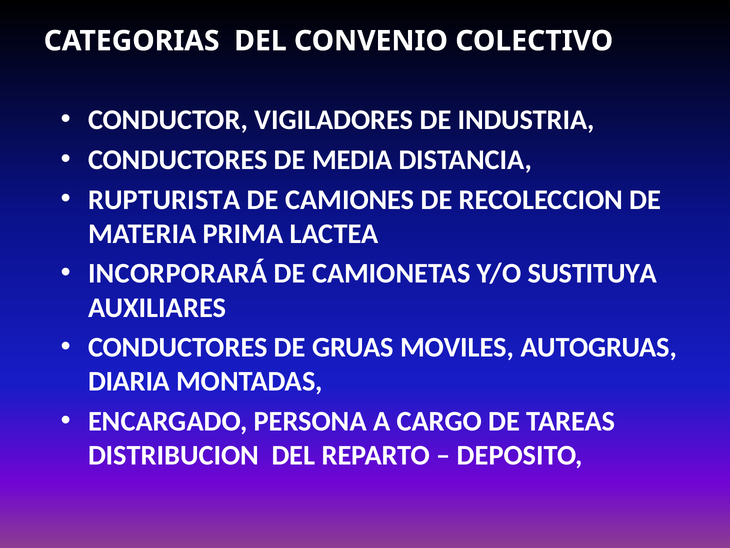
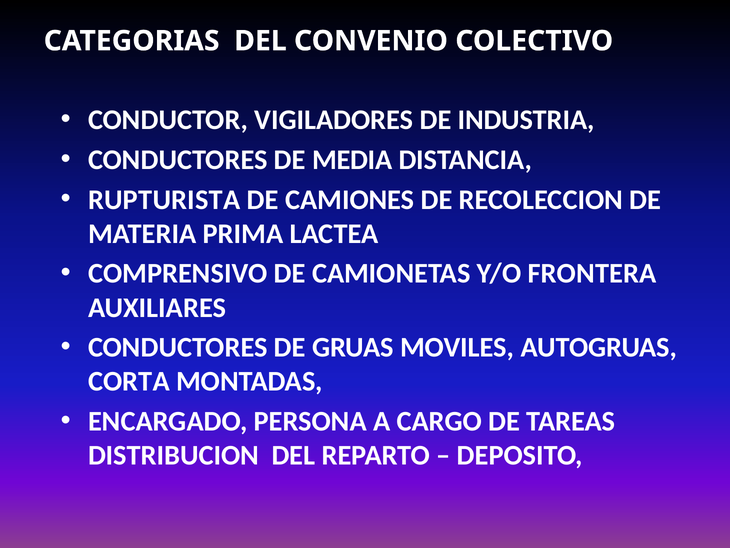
INCORPORARÁ: INCORPORARÁ -> COMPRENSIVO
SUSTITUYA: SUSTITUYA -> FRONTERA
DIARIA: DIARIA -> CORTA
